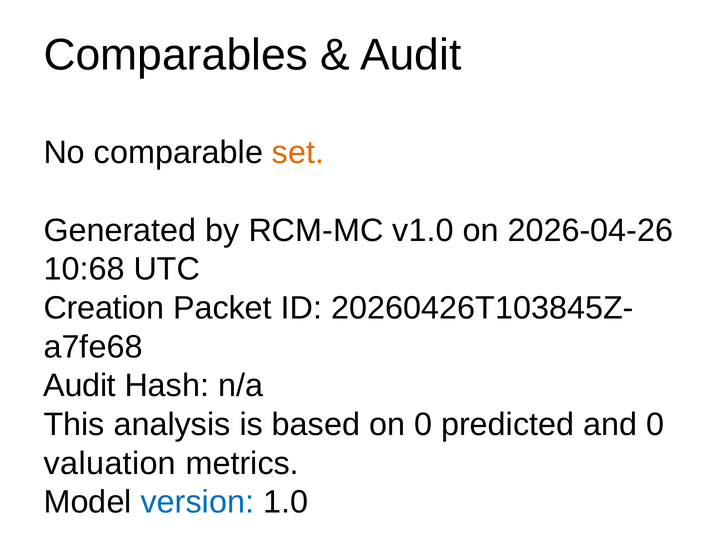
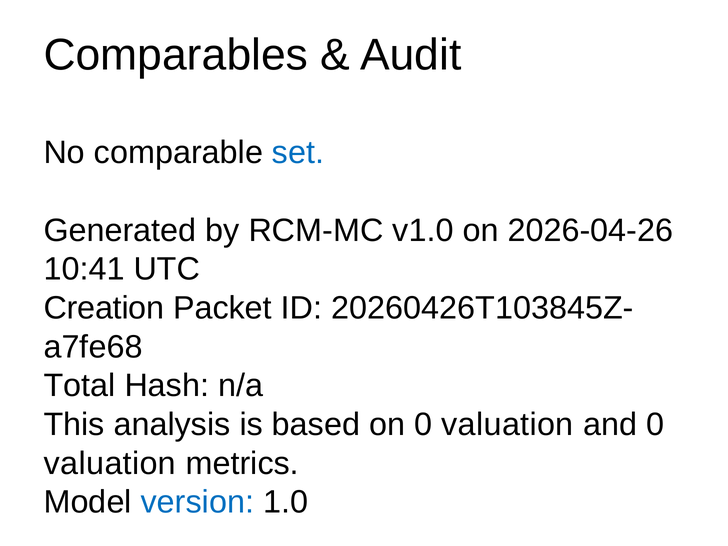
set colour: orange -> blue
10:68: 10:68 -> 10:41
Audit at (80, 386): Audit -> Total
on 0 predicted: predicted -> valuation
